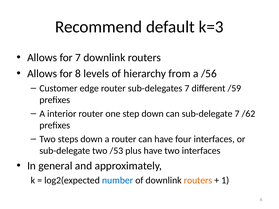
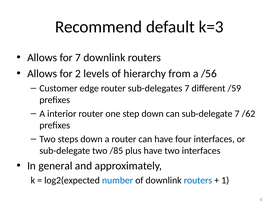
8: 8 -> 2
/53: /53 -> /85
routers at (198, 181) colour: orange -> blue
